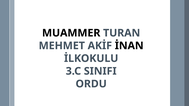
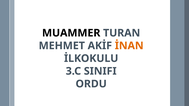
İNAN colour: black -> orange
